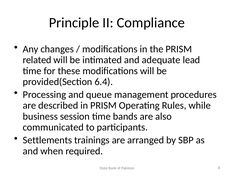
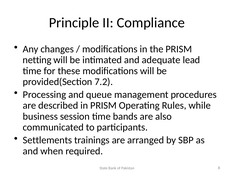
related: related -> netting
6.4: 6.4 -> 7.2
